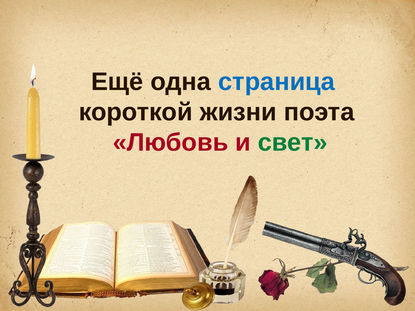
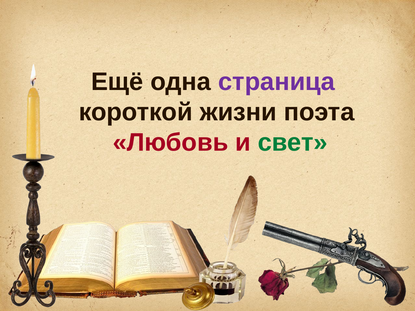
страница colour: blue -> purple
